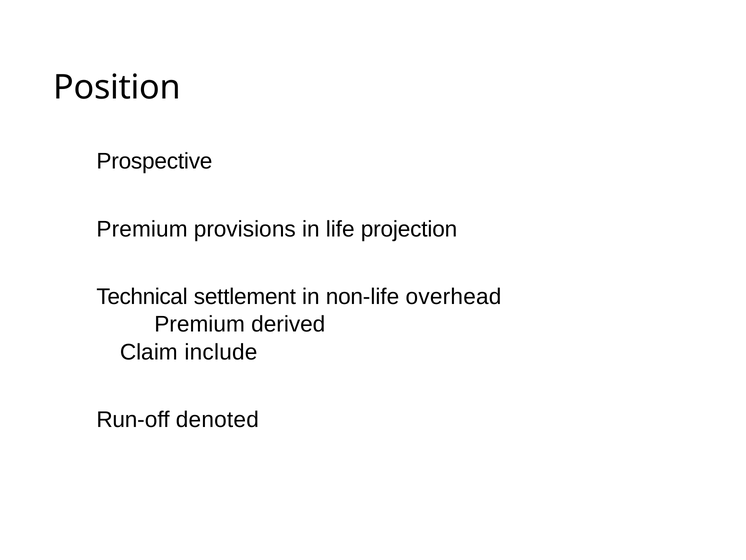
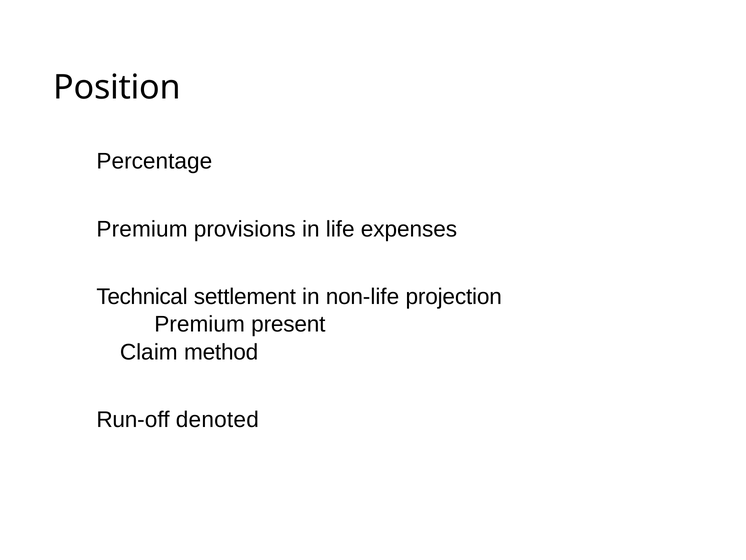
Prospective: Prospective -> Percentage
projection: projection -> expenses
overhead: overhead -> projection
derived: derived -> present
include: include -> method
